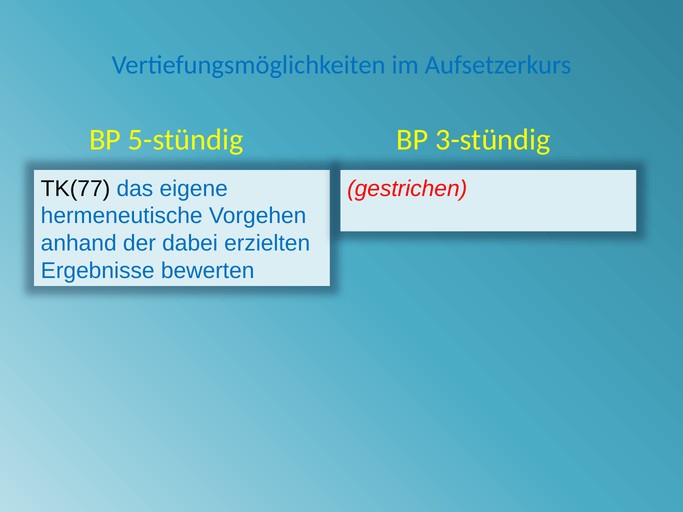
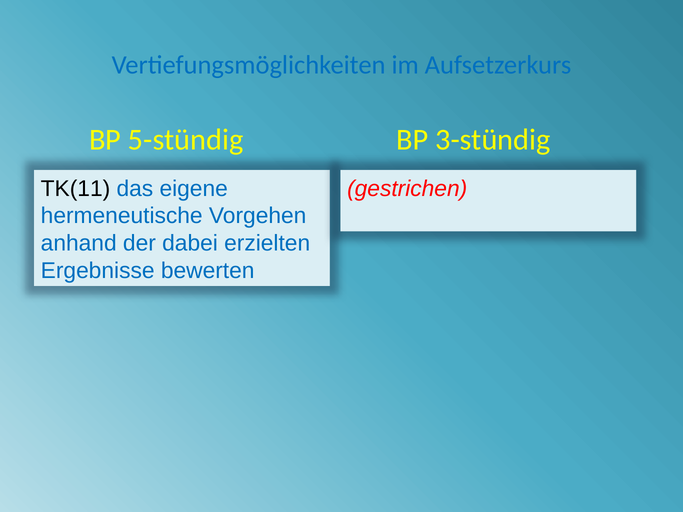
TK(77: TK(77 -> TK(11
